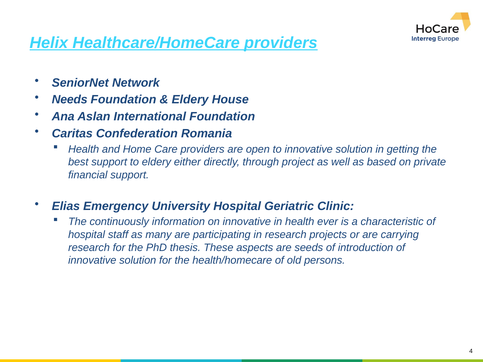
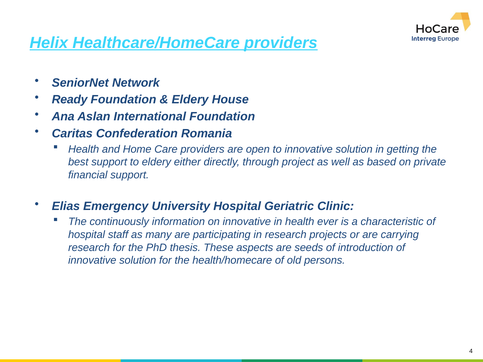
Needs: Needs -> Ready
